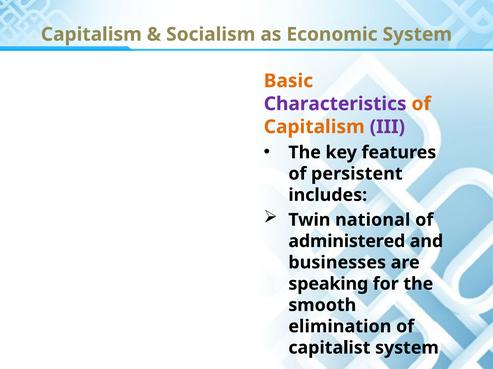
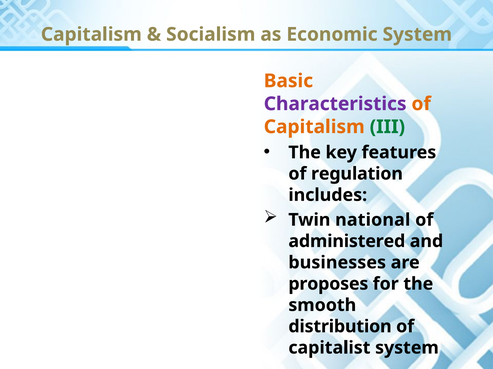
III colour: purple -> green
persistent: persistent -> regulation
speaking: speaking -> proposes
elimination: elimination -> distribution
